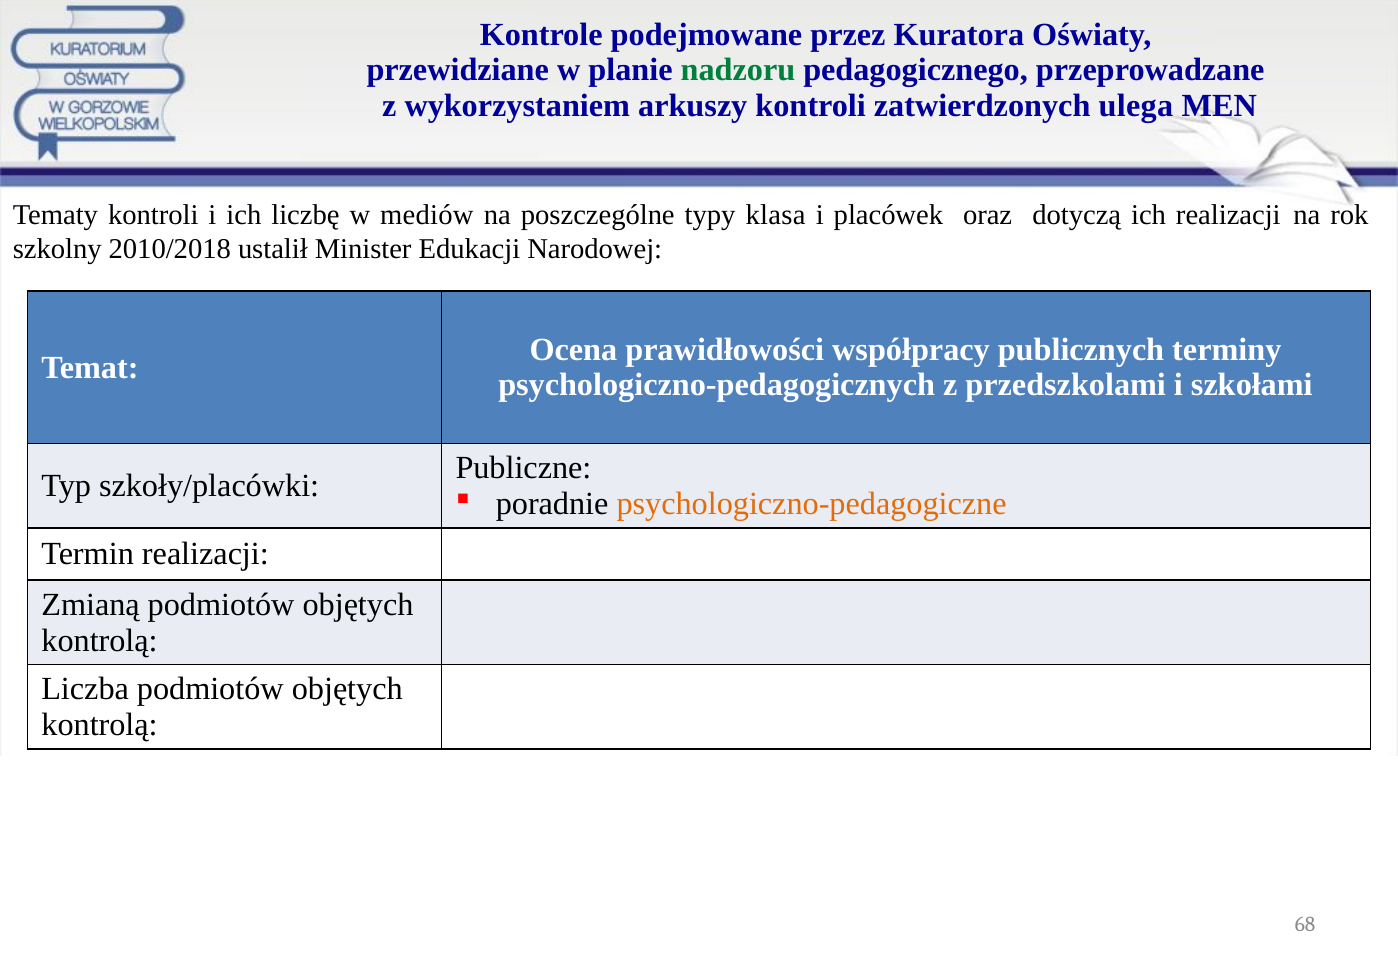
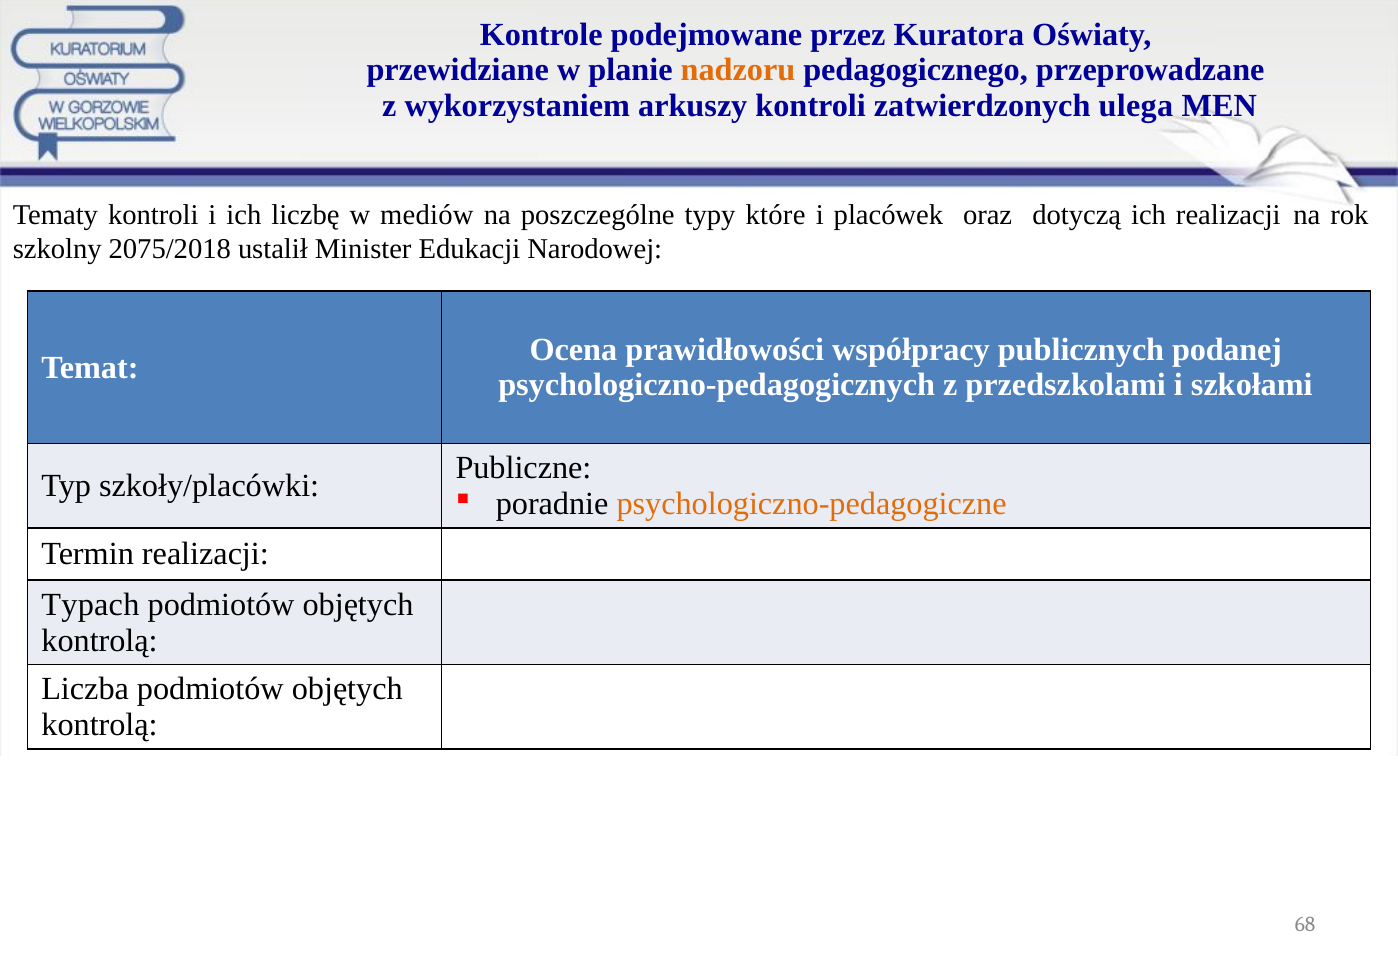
nadzoru colour: green -> orange
klasa: klasa -> które
2010/2018: 2010/2018 -> 2075/2018
terminy: terminy -> podanej
Zmianą: Zmianą -> Typach
